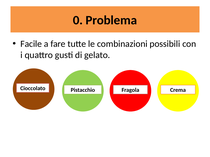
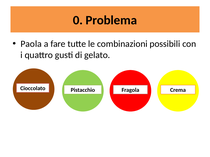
Facile: Facile -> Paola
